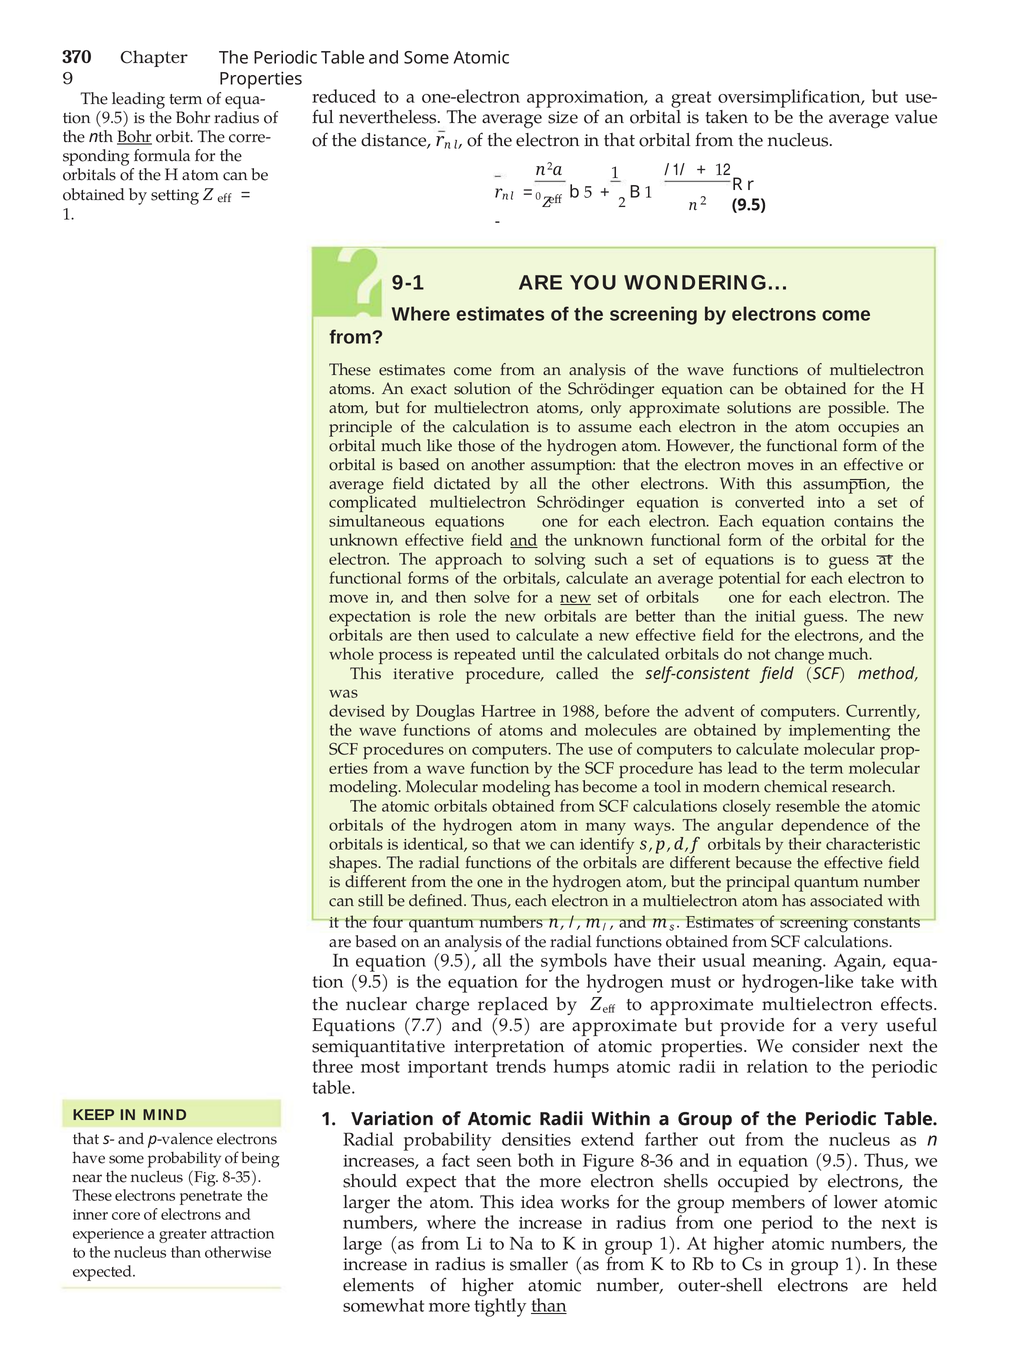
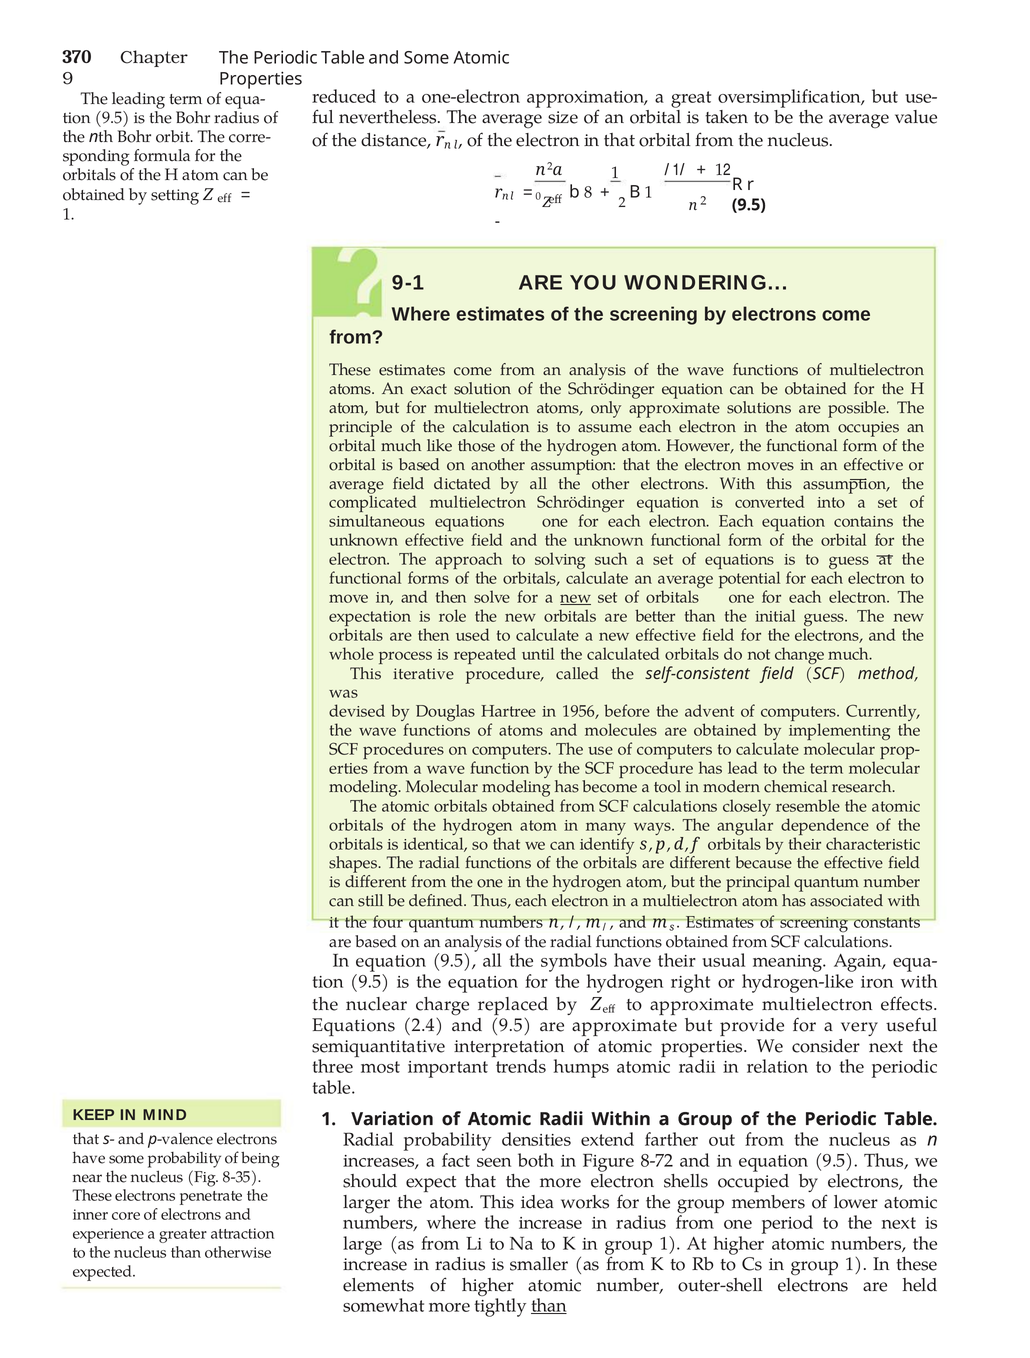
Bohr at (135, 137) underline: present -> none
5: 5 -> 8
and at (524, 540) underline: present -> none
1988: 1988 -> 1956
must: must -> right
take: take -> iron
7.7: 7.7 -> 2.4
8-36: 8-36 -> 8-72
